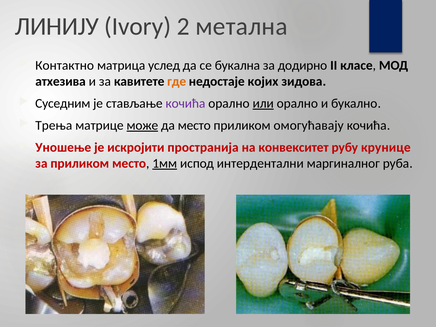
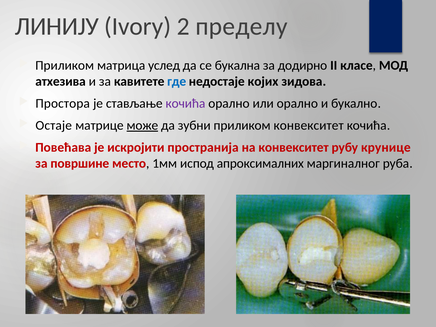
метална: метална -> пределу
Контактно at (65, 65): Контактно -> Приликом
где colour: orange -> blue
Суседним: Суседним -> Простора
или underline: present -> none
Трења: Трења -> Остаје
да место: место -> зубни
приликом омогућавају: омогућавају -> конвекситет
Уношење: Уношење -> Повећава
за приликом: приликом -> површине
1мм underline: present -> none
интердентални: интердентални -> апроксималних
